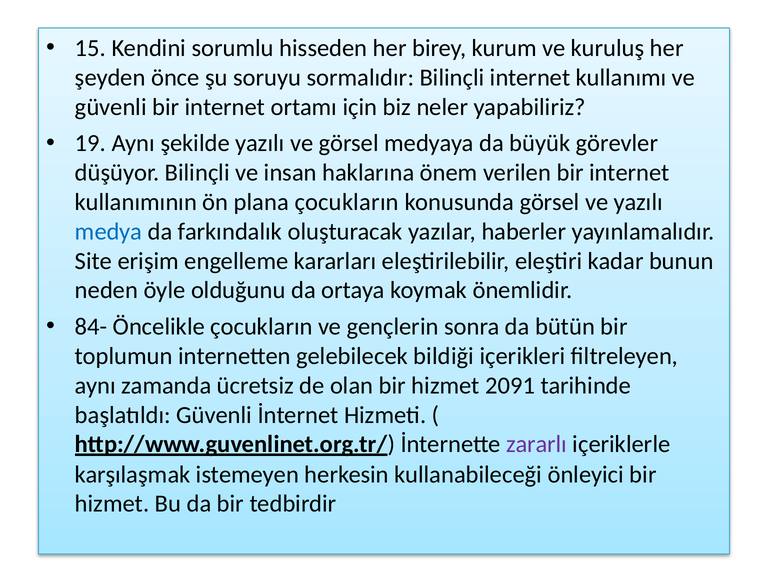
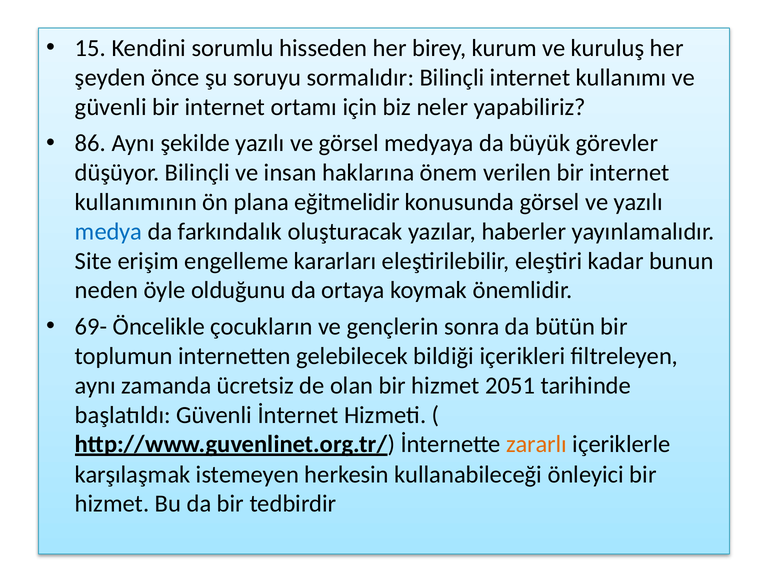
19: 19 -> 86
plana çocukların: çocukların -> eğitmelidir
84-: 84- -> 69-
2091: 2091 -> 2051
zararlı colour: purple -> orange
